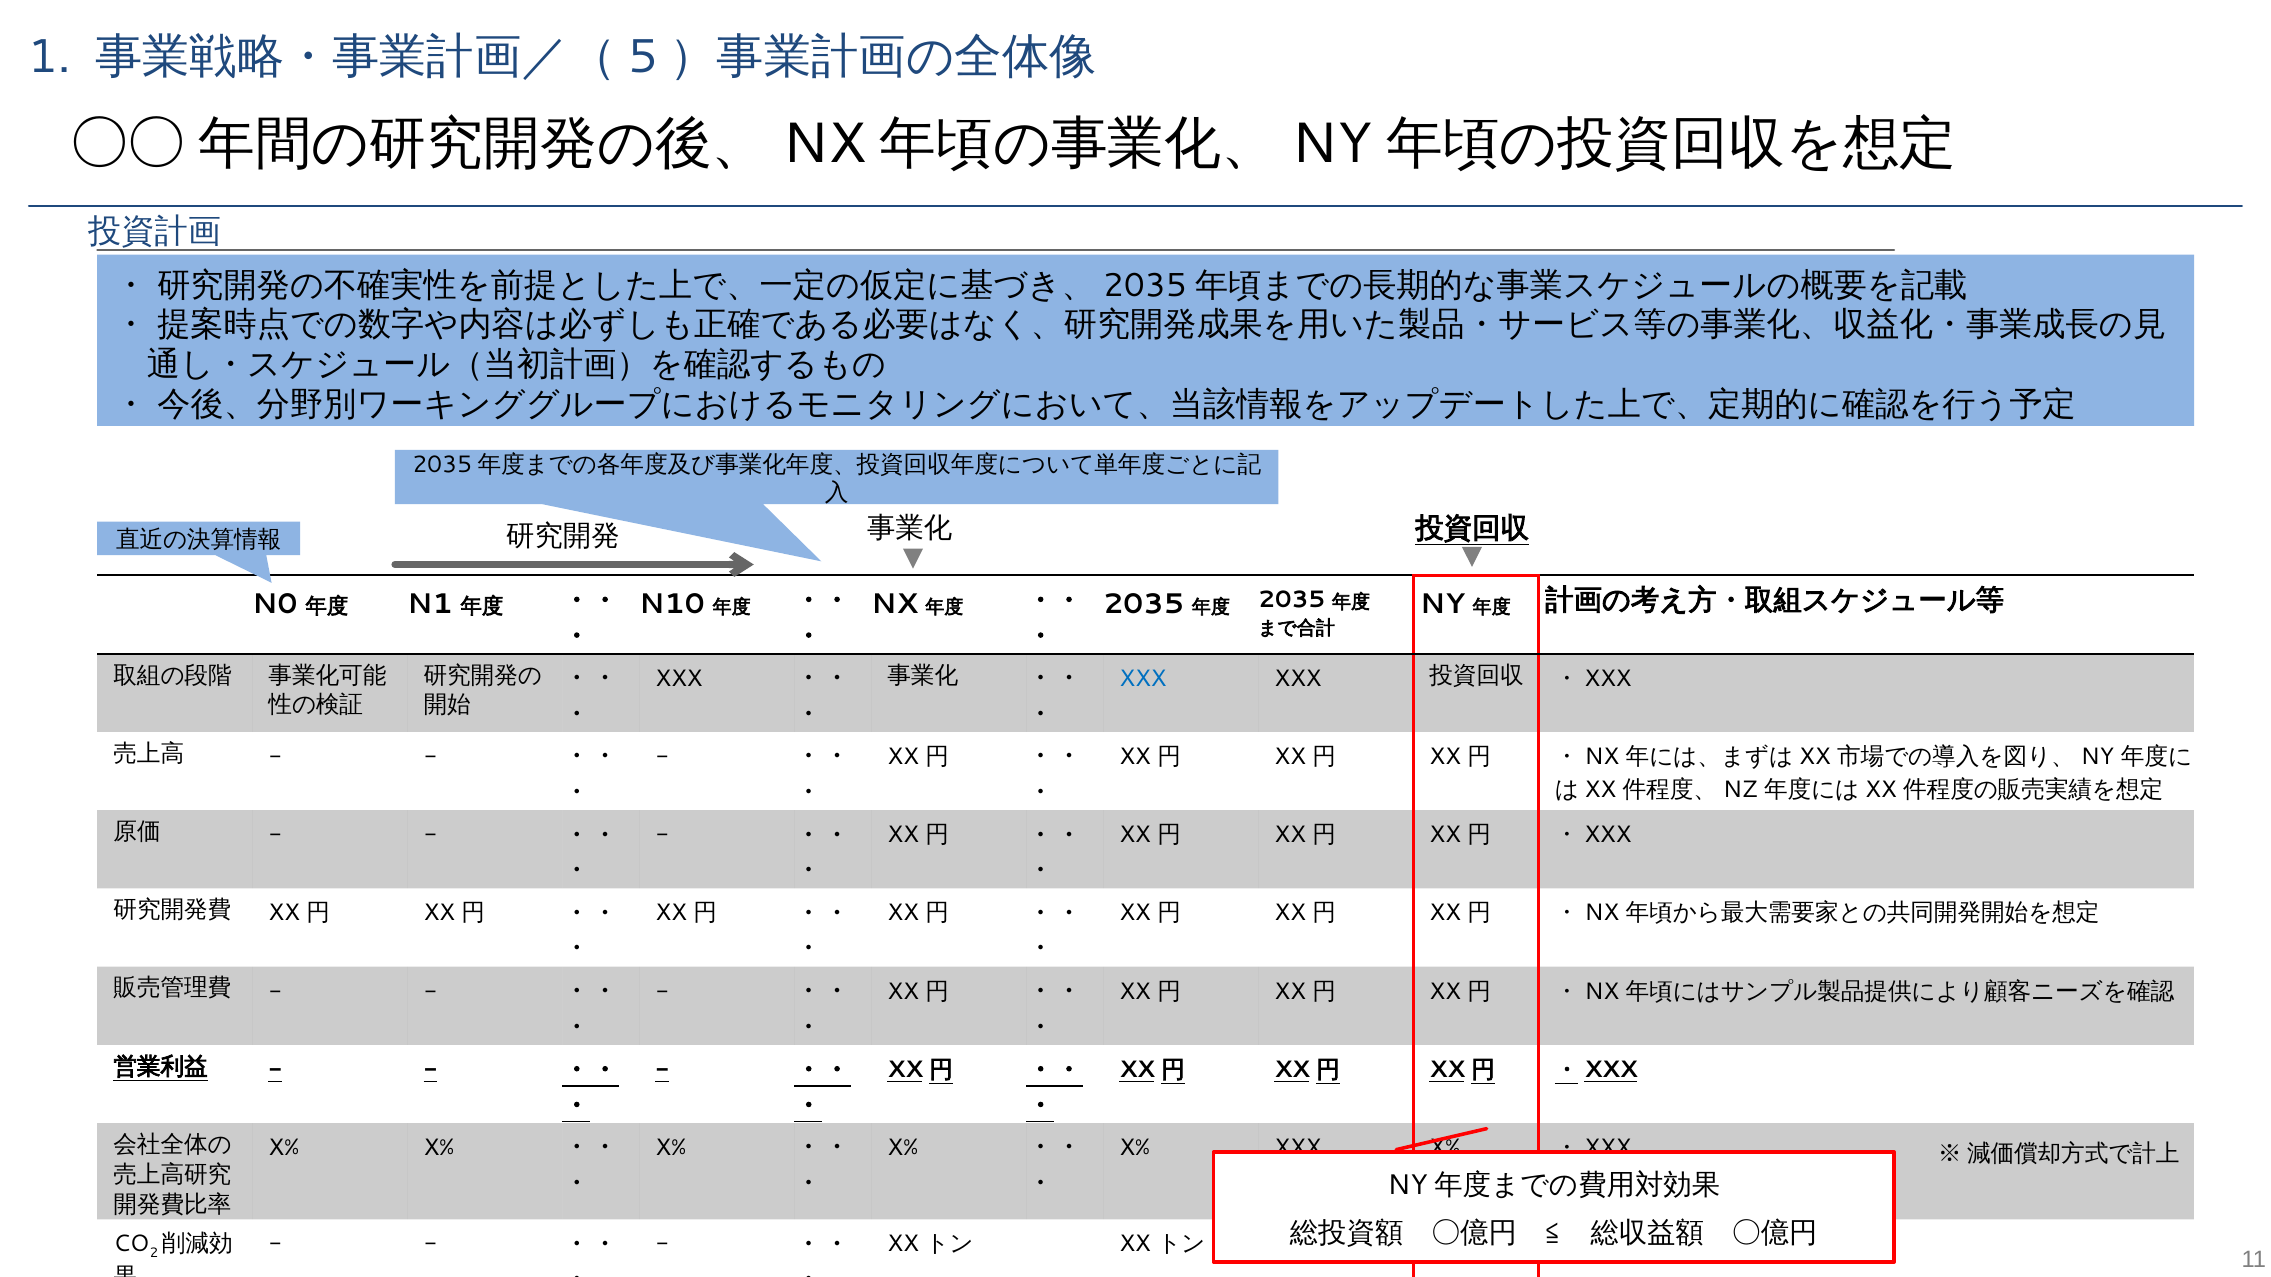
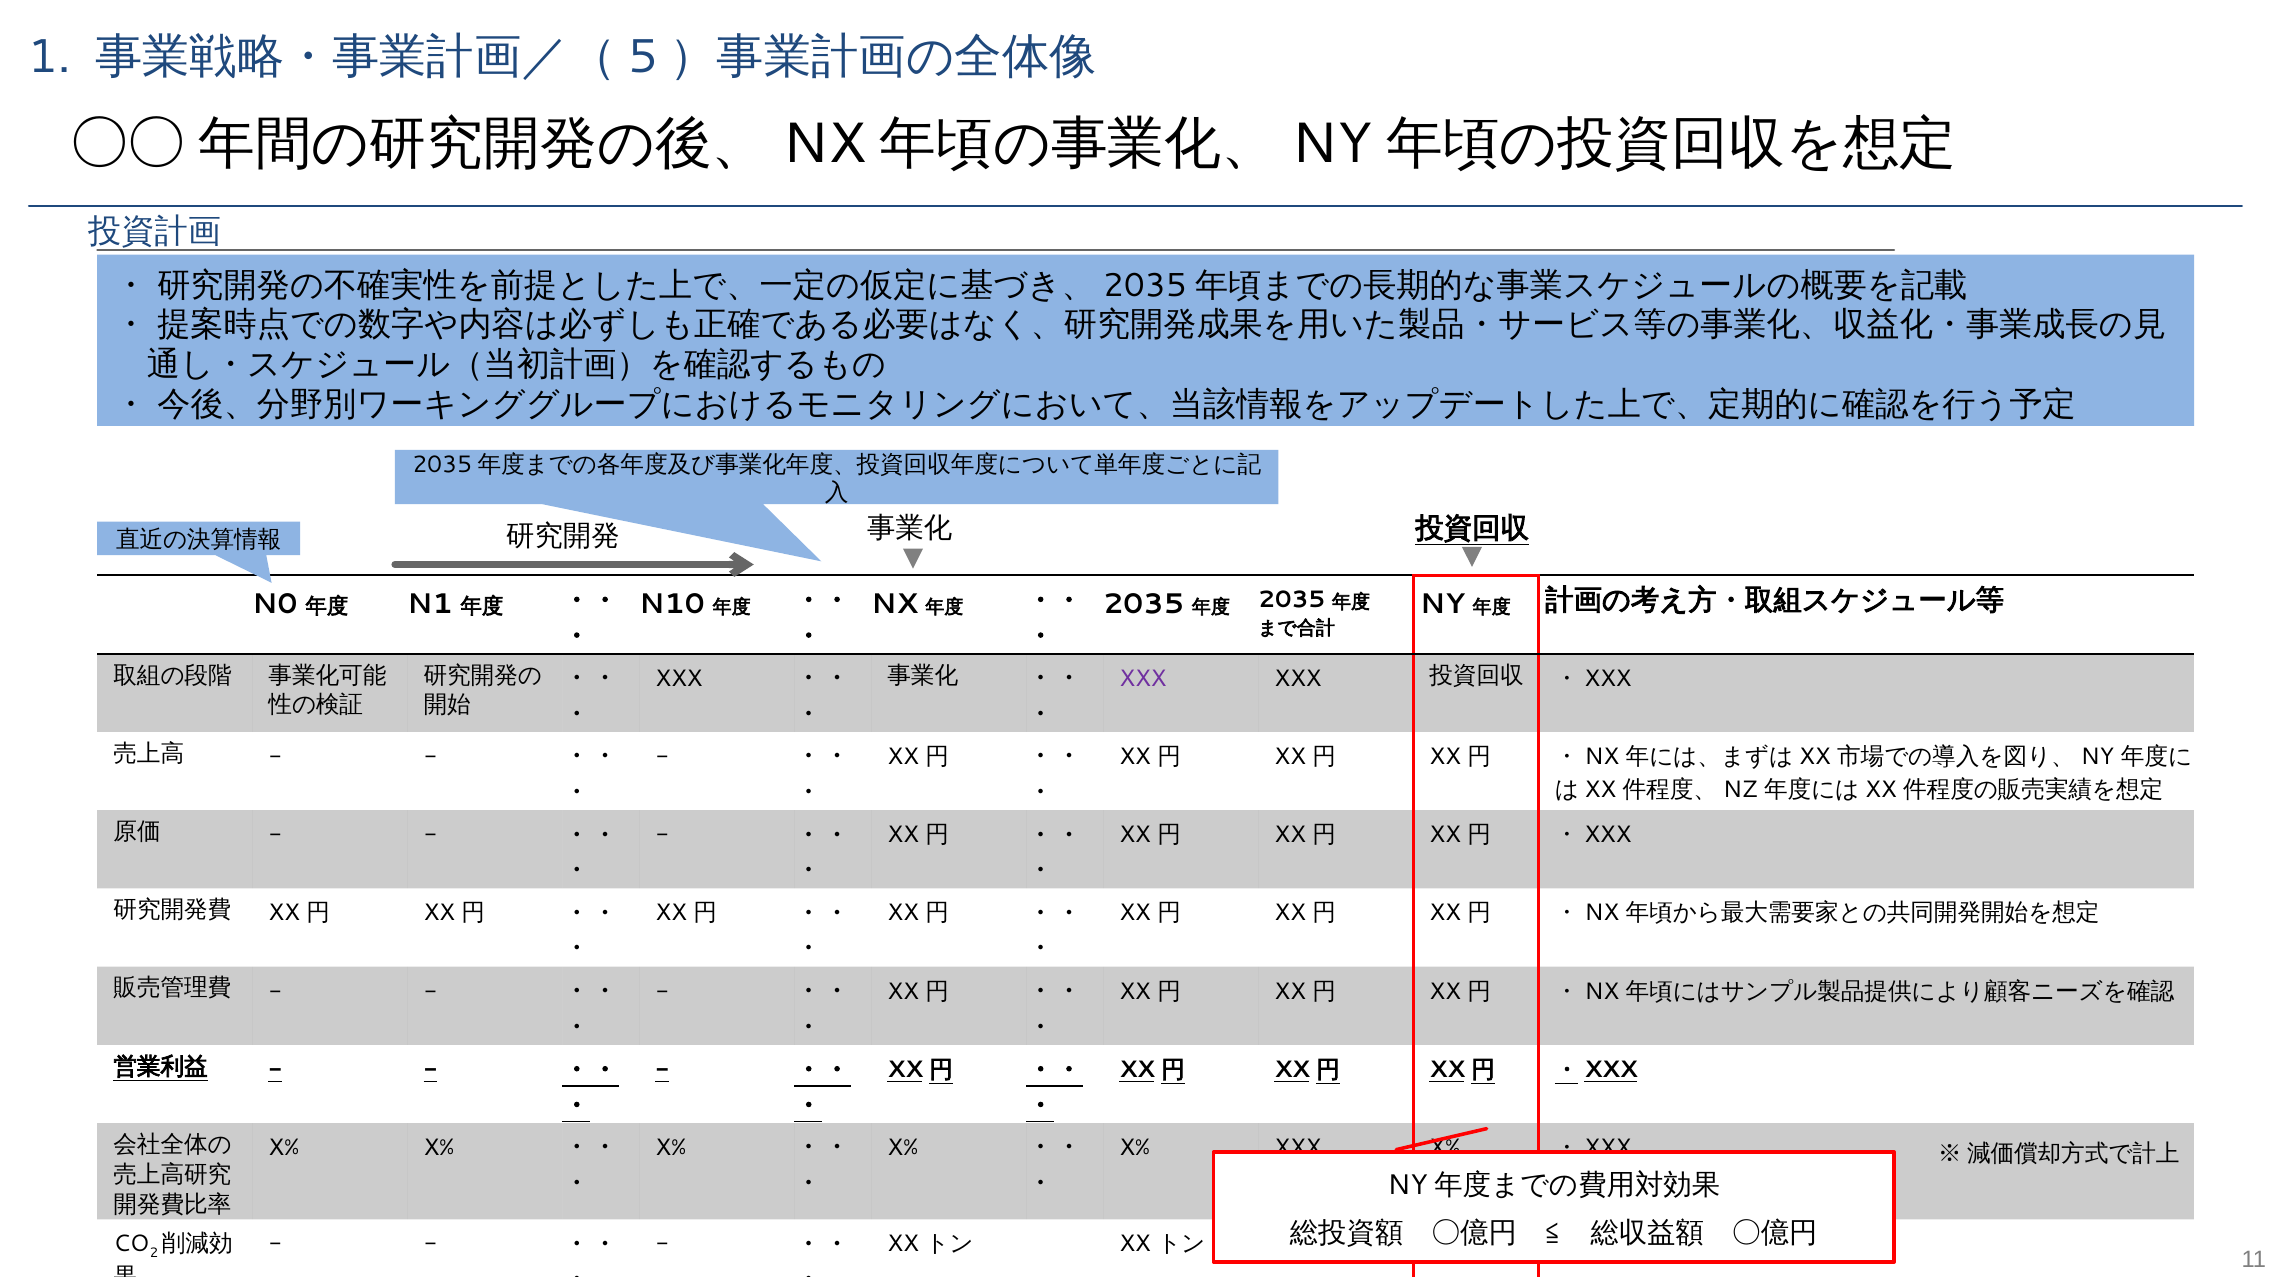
XXX at (1143, 679) colour: blue -> purple
